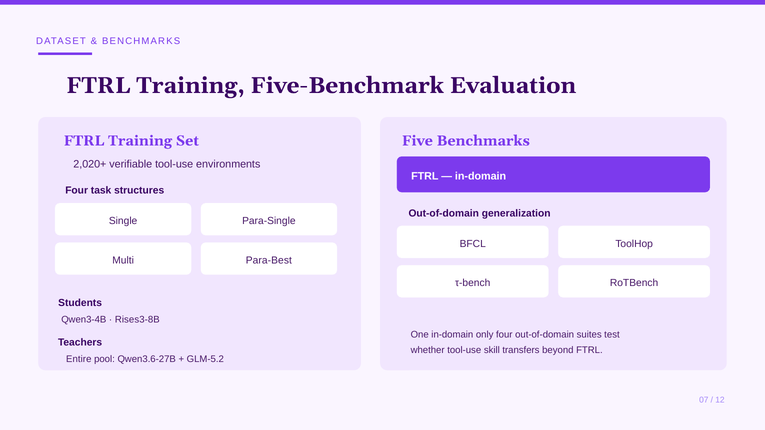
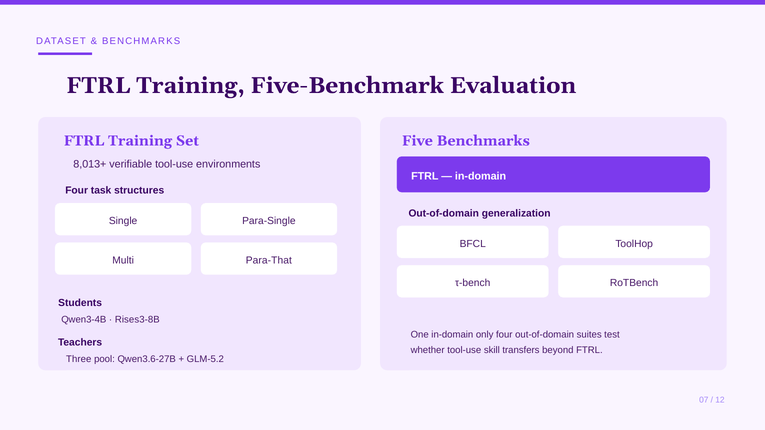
2,020+: 2,020+ -> 8,013+
Para-Best: Para-Best -> Para-That
Entire: Entire -> Three
